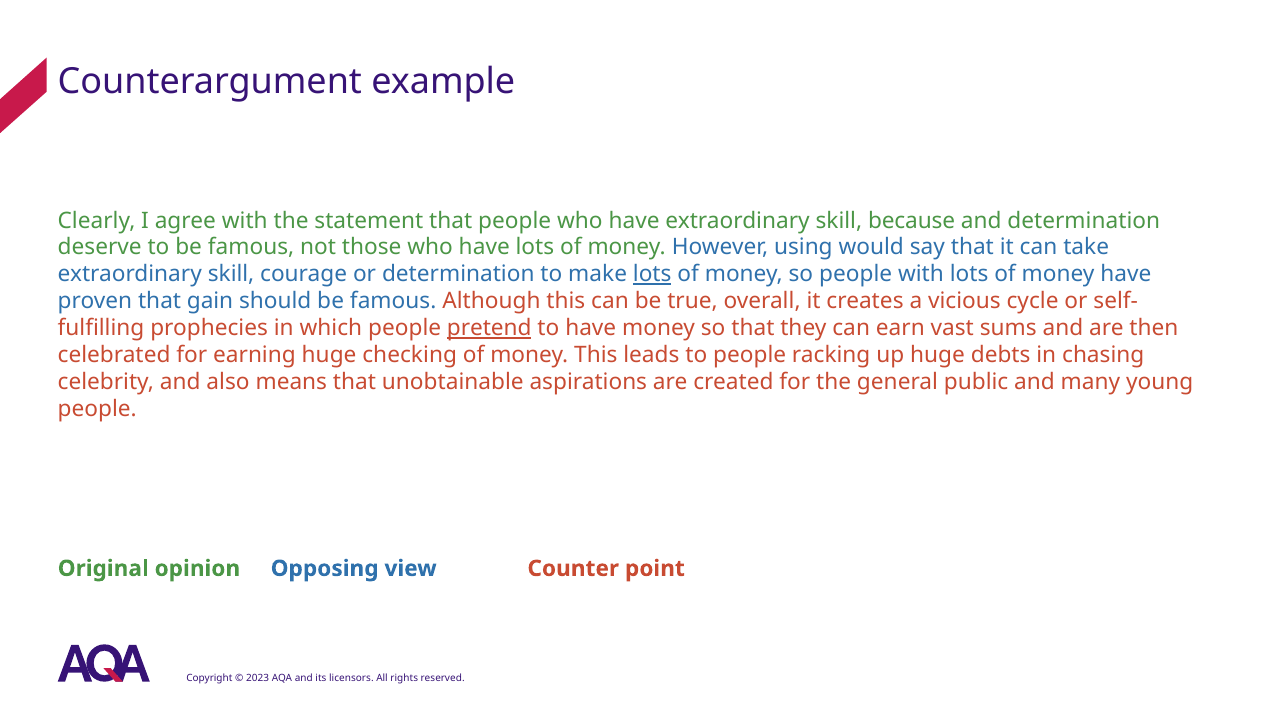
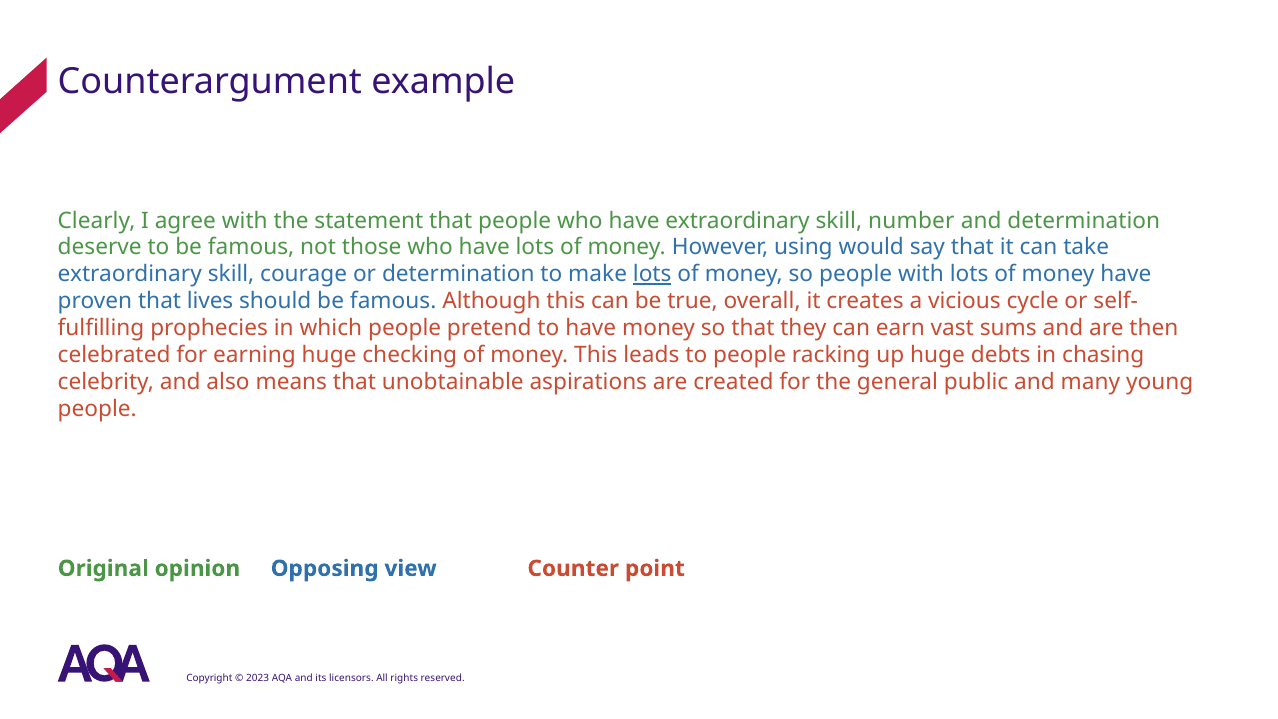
because: because -> number
gain: gain -> lives
pretend underline: present -> none
